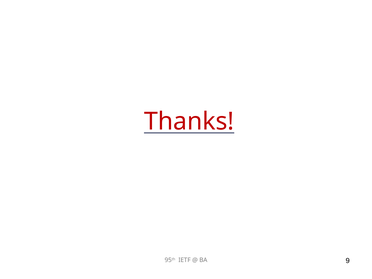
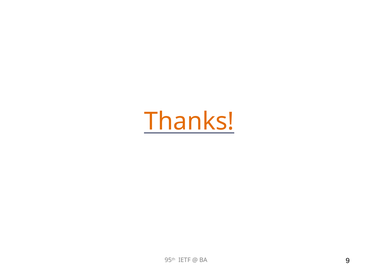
Thanks colour: red -> orange
